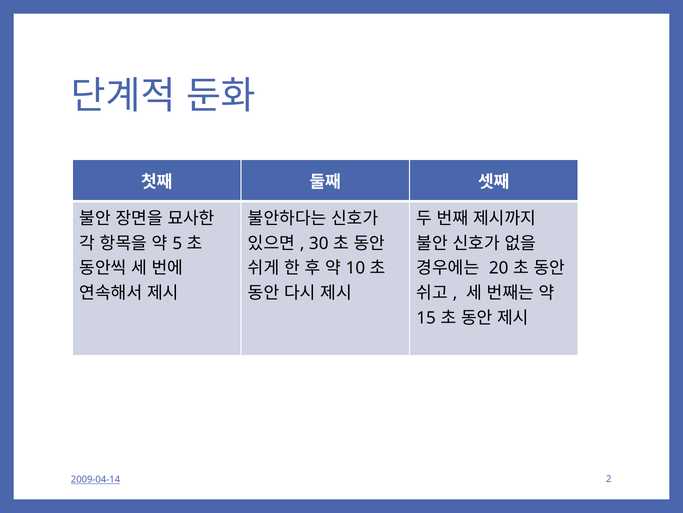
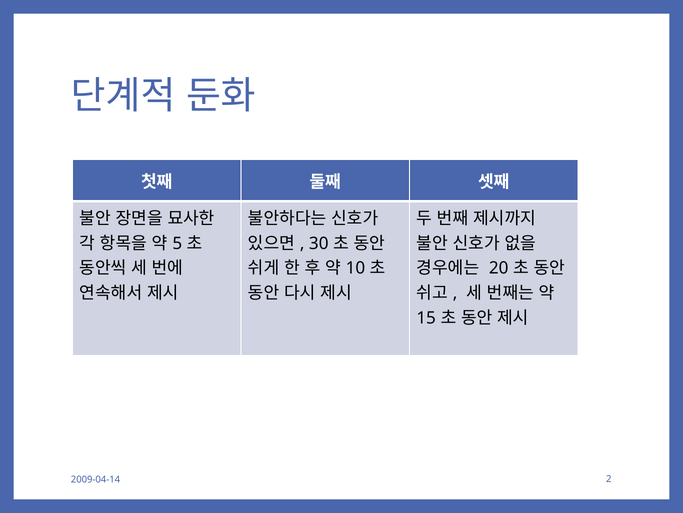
2009-04-14 underline: present -> none
